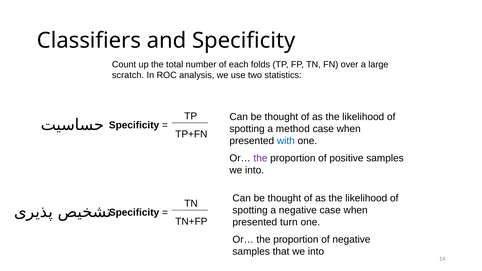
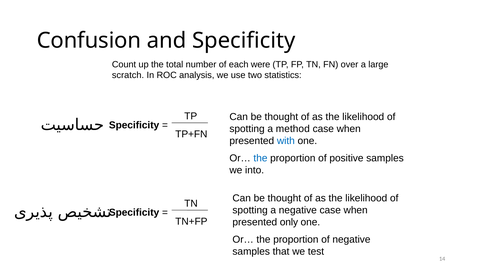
Classifiers: Classifiers -> Confusion
folds: folds -> were
the at (260, 158) colour: purple -> blue
turn: turn -> only
that we into: into -> test
